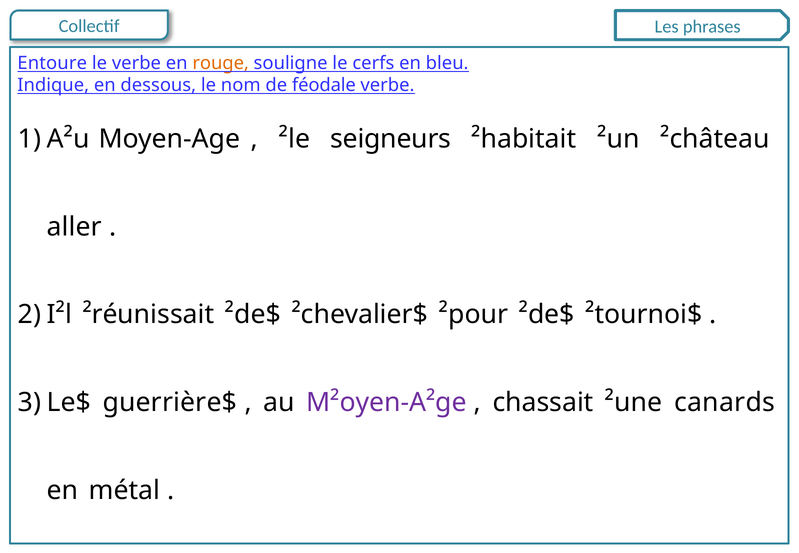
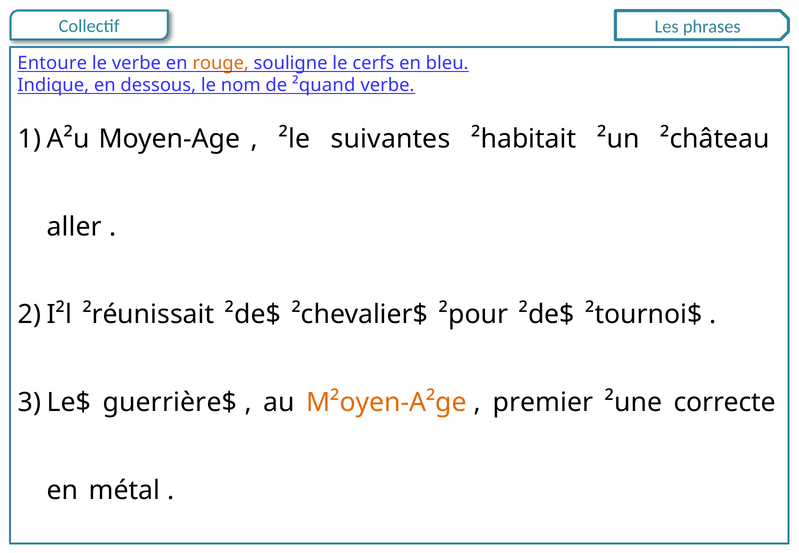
féodale: féodale -> ²quand
seigneurs: seigneurs -> suivantes
M²oyen-A²ge colour: purple -> orange
chassait: chassait -> premier
canards: canards -> correcte
